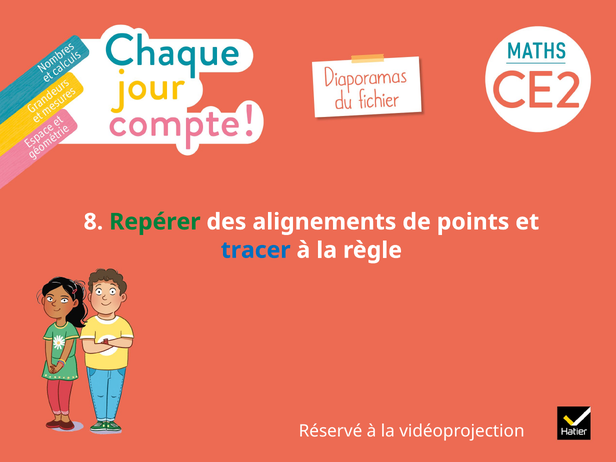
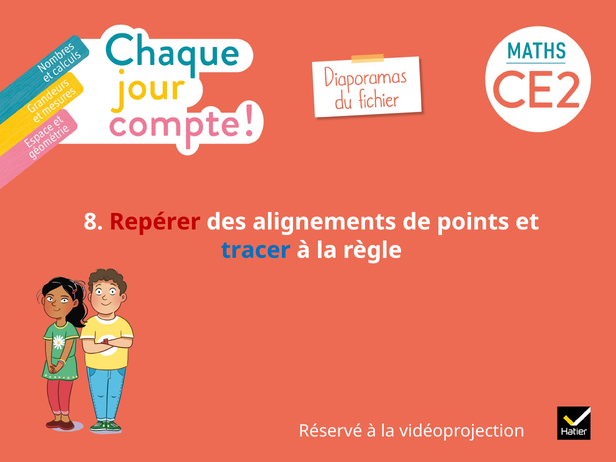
Repérer colour: green -> red
